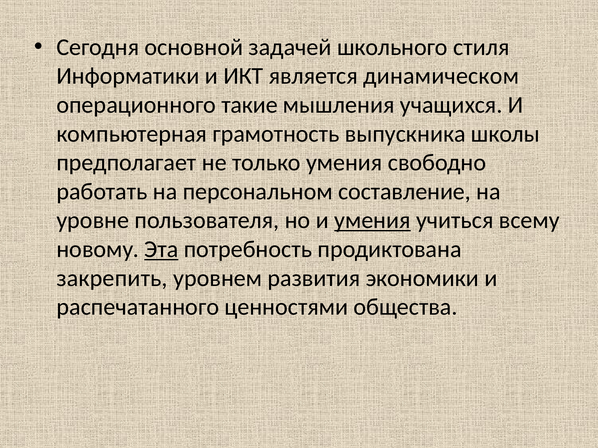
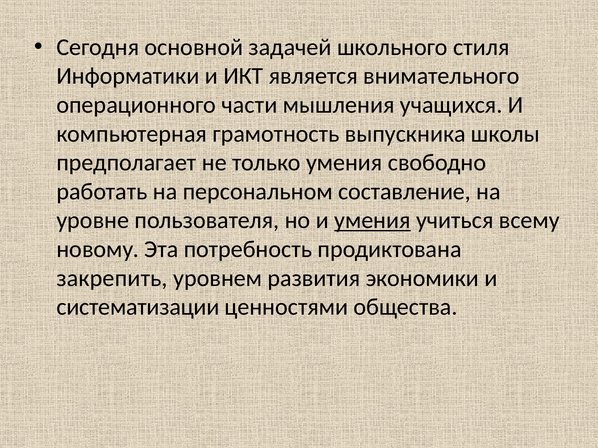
динамическом: динамическом -> внимательного
такие: такие -> части
Эта underline: present -> none
распечатанного: распечатанного -> систематизации
